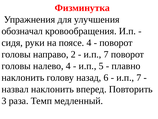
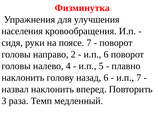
обозначал: обозначал -> населения
поясе 4: 4 -> 7
7 at (106, 54): 7 -> 6
